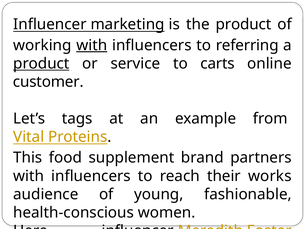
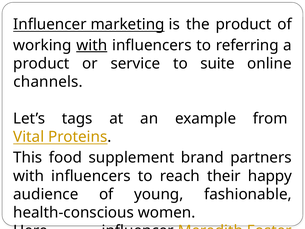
product at (41, 64) underline: present -> none
carts: carts -> suite
customer: customer -> channels
works: works -> happy
